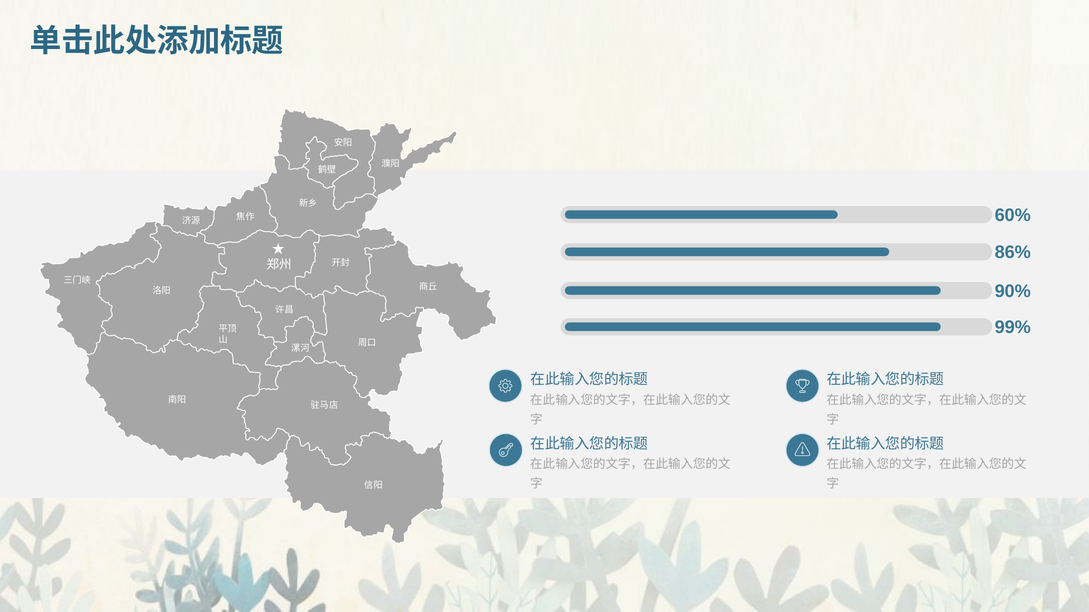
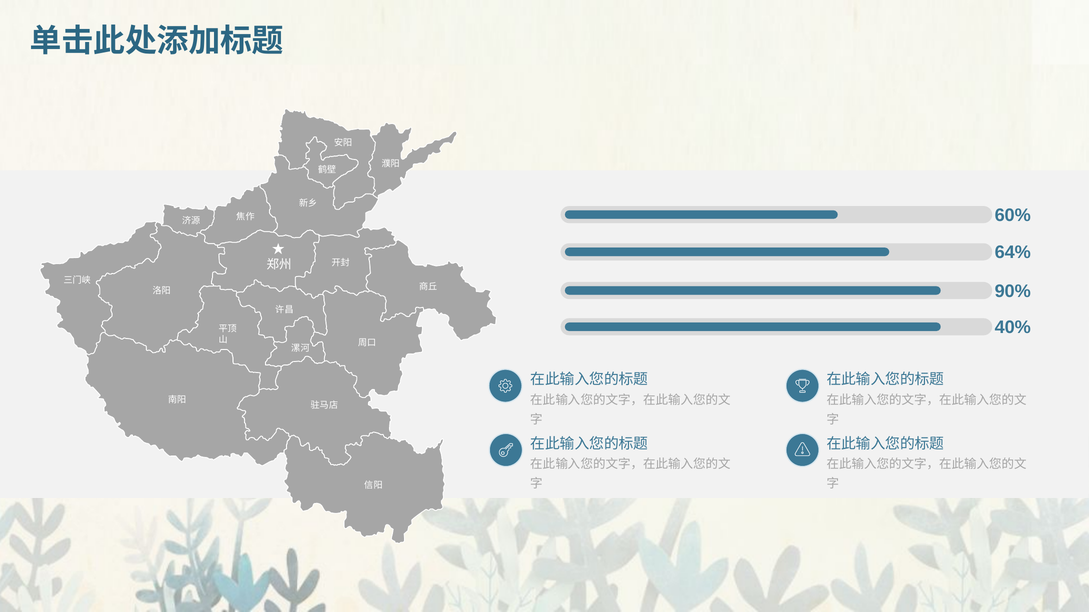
86%: 86% -> 64%
99%: 99% -> 40%
